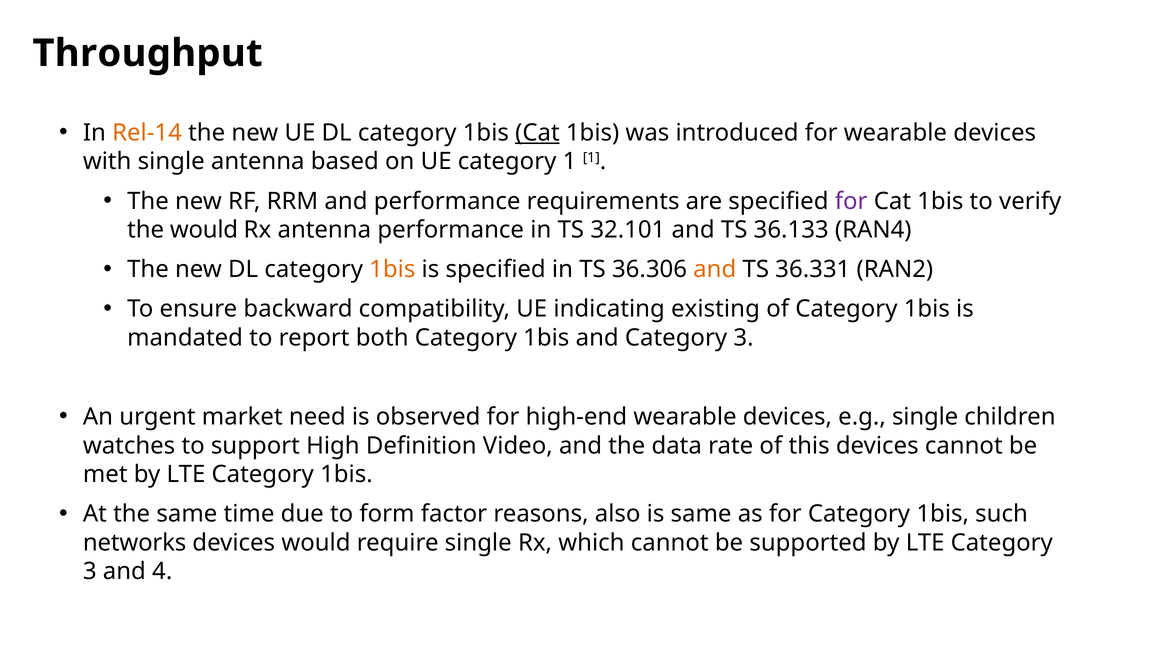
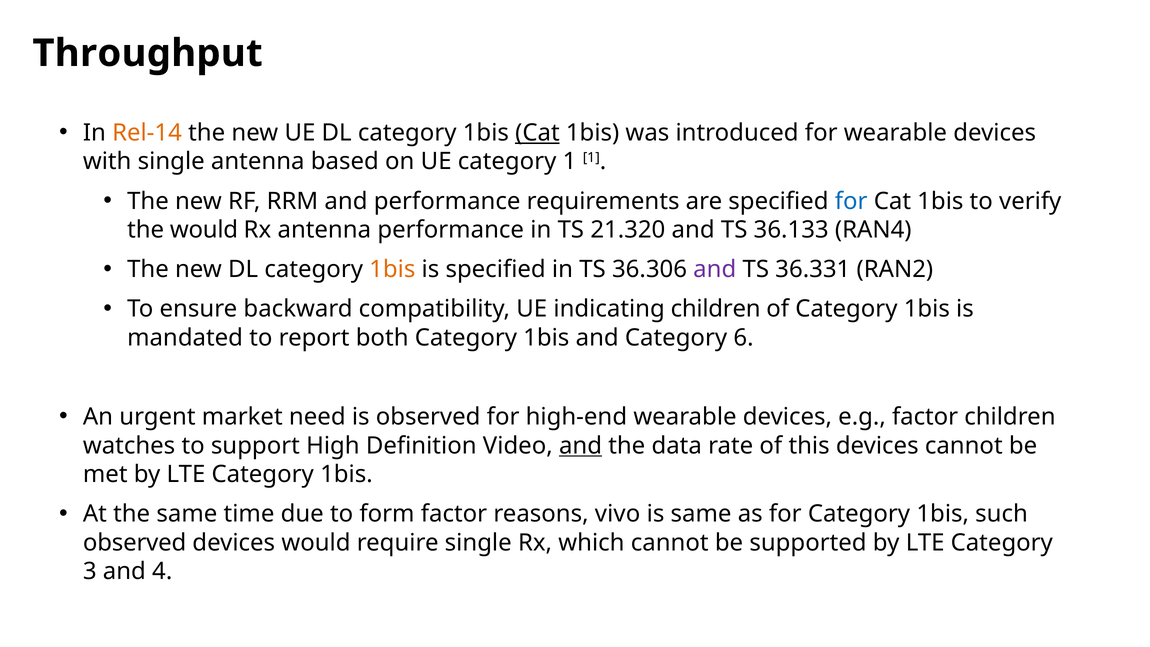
for at (851, 201) colour: purple -> blue
32.101: 32.101 -> 21.320
and at (715, 269) colour: orange -> purple
indicating existing: existing -> children
and Category 3: 3 -> 6
e.g single: single -> factor
and at (581, 446) underline: none -> present
also: also -> vivo
networks at (135, 543): networks -> observed
